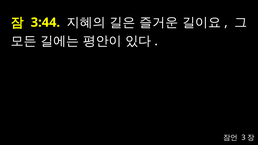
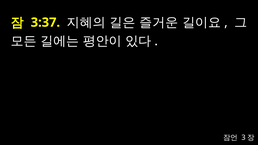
3:44: 3:44 -> 3:37
